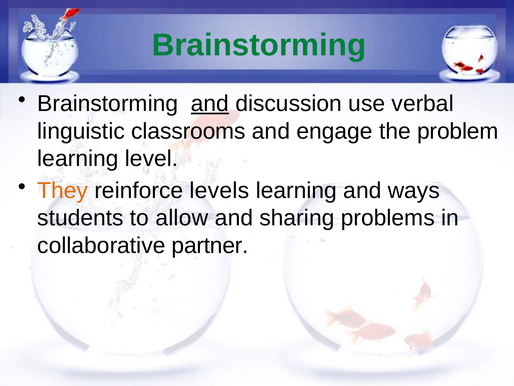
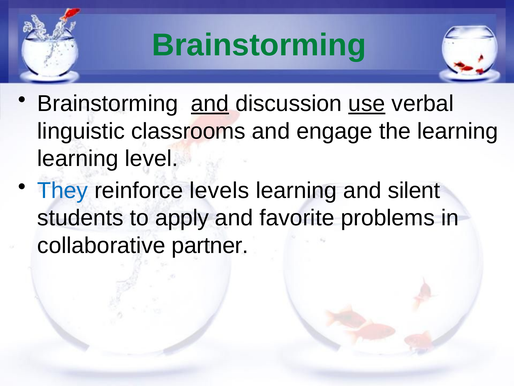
use underline: none -> present
the problem: problem -> learning
They colour: orange -> blue
ways: ways -> silent
allow: allow -> apply
sharing: sharing -> favorite
